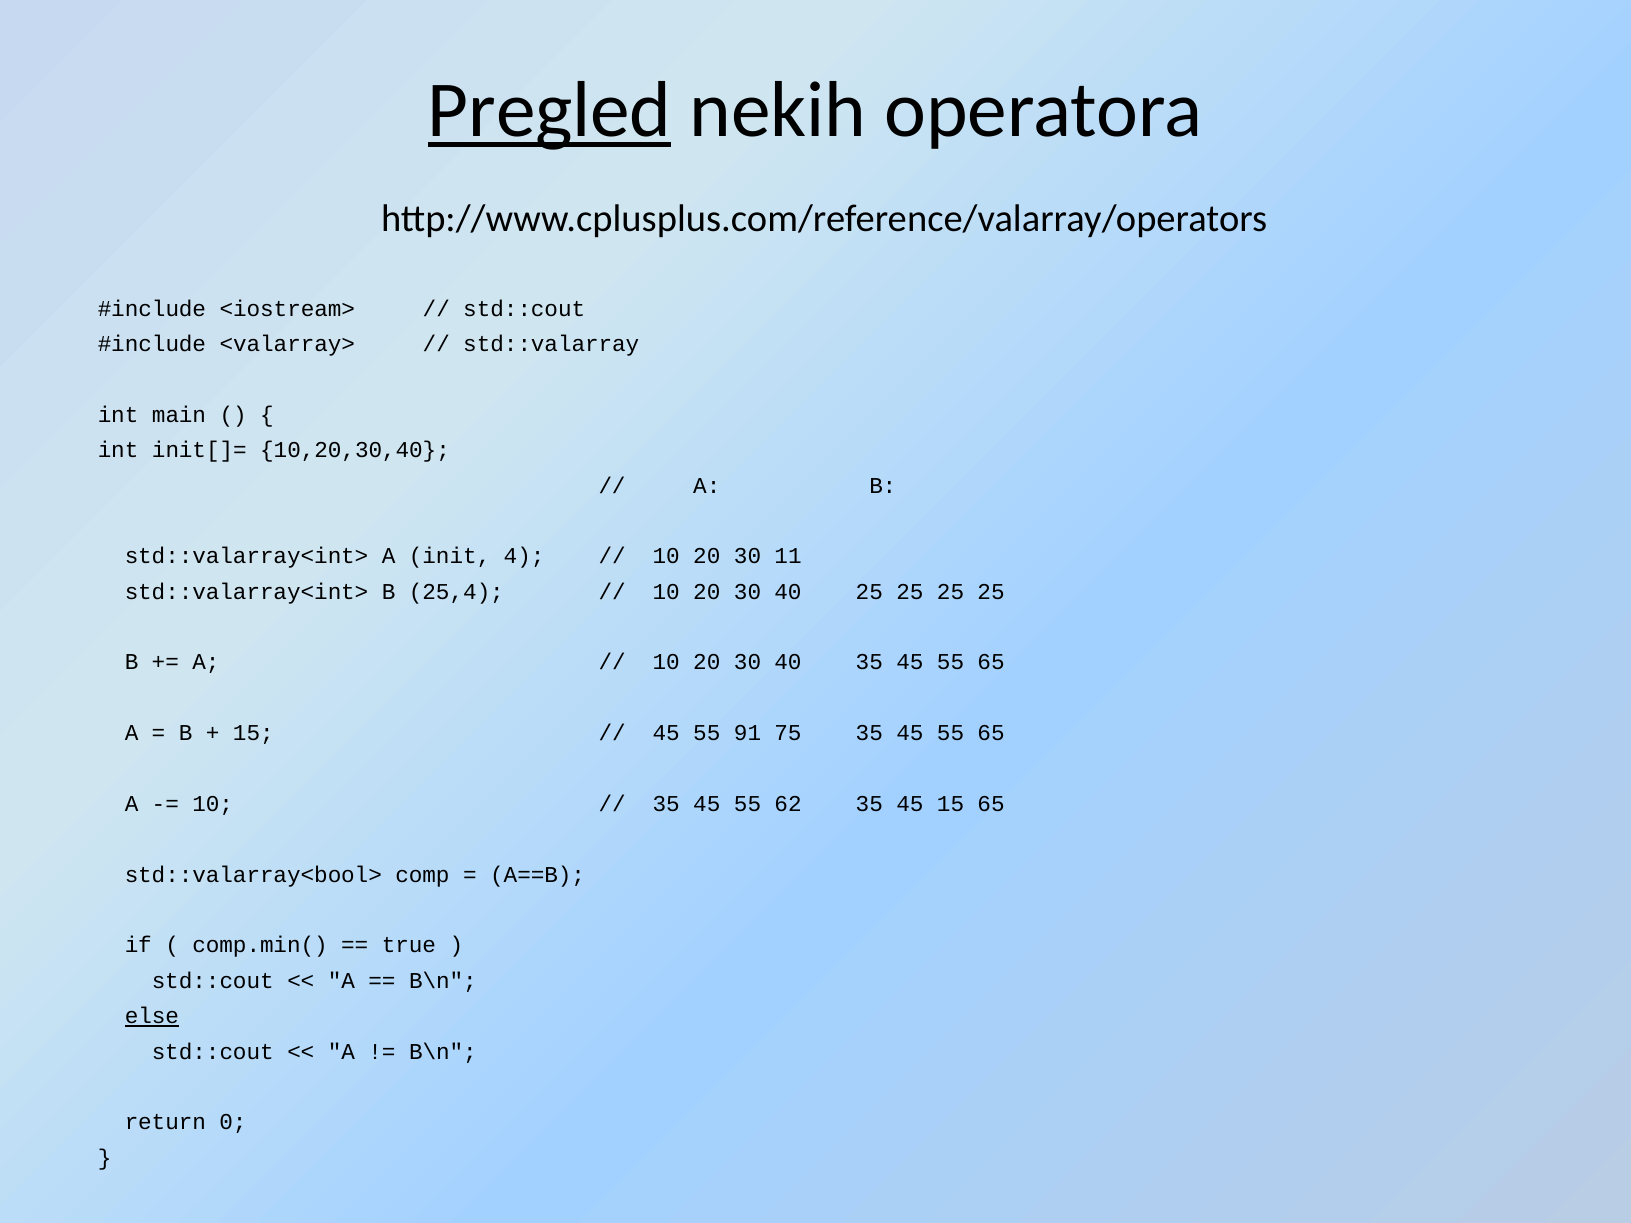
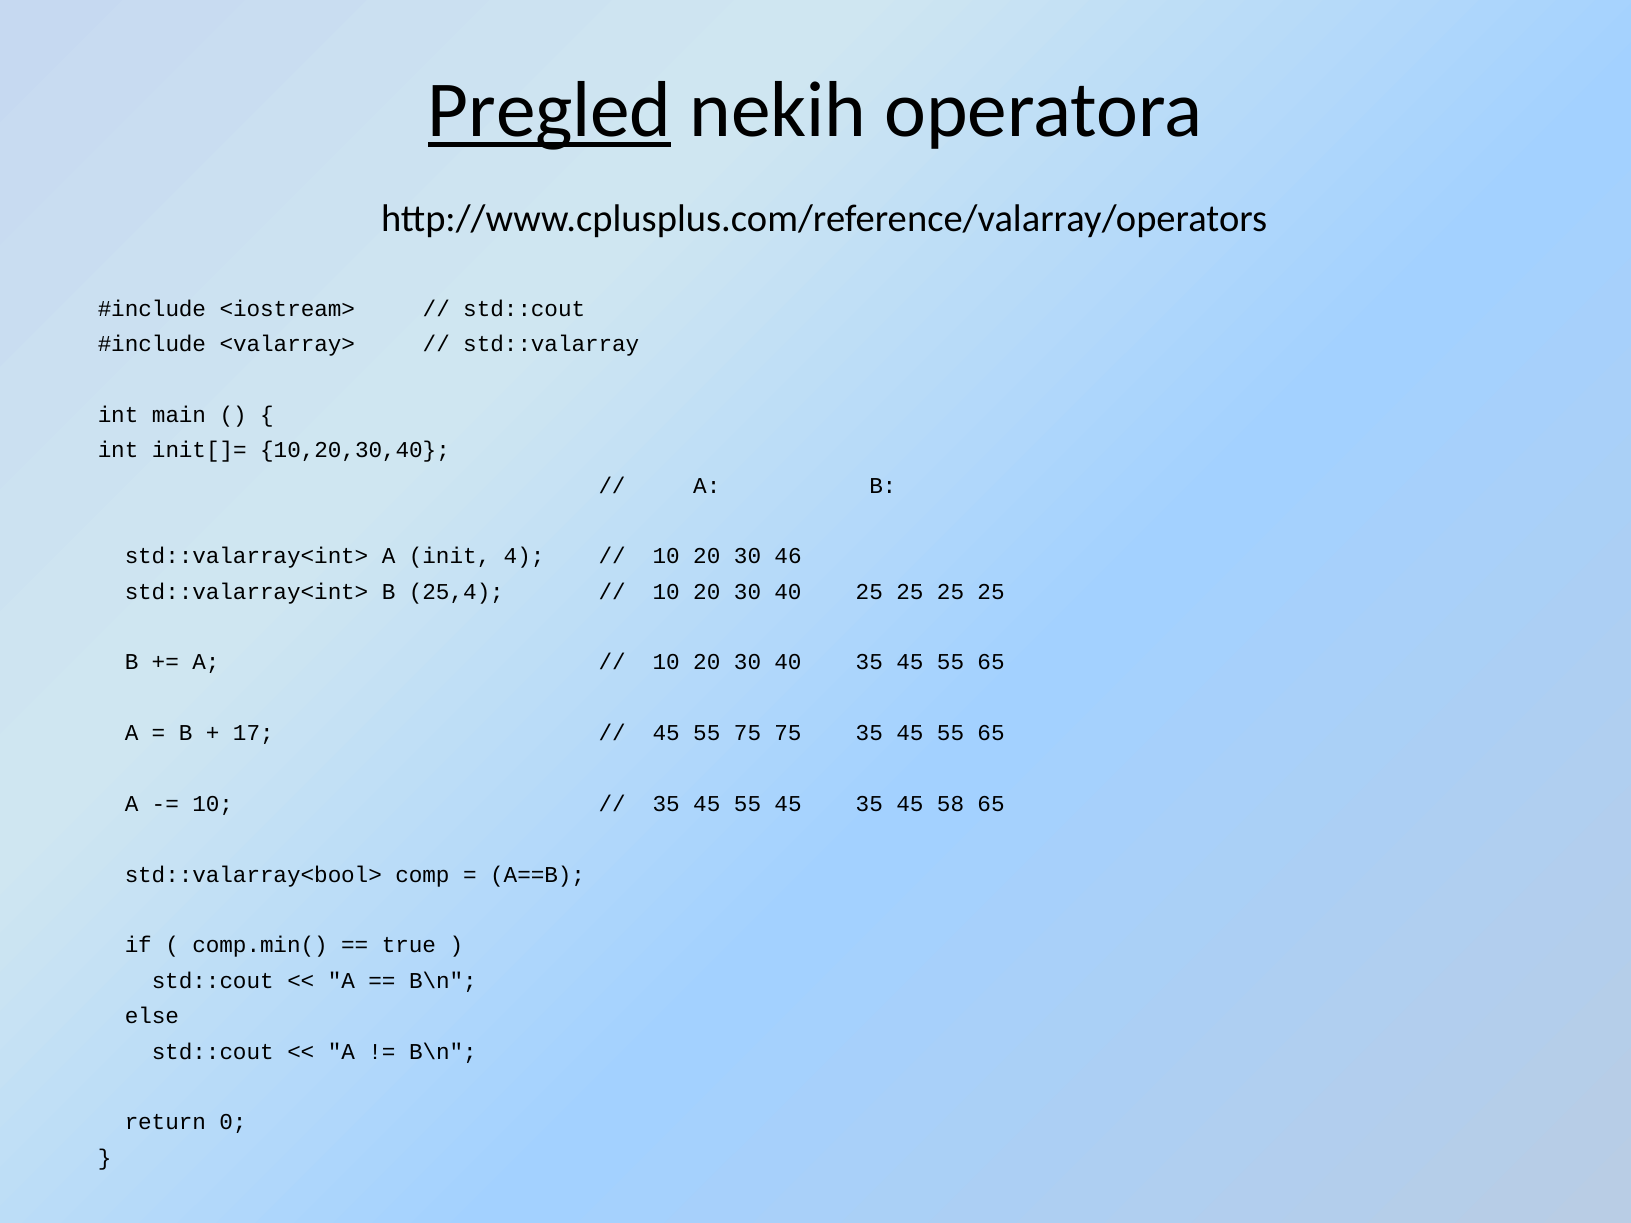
11: 11 -> 46
15 at (253, 733): 15 -> 17
55 91: 91 -> 75
55 62: 62 -> 45
45 15: 15 -> 58
else underline: present -> none
